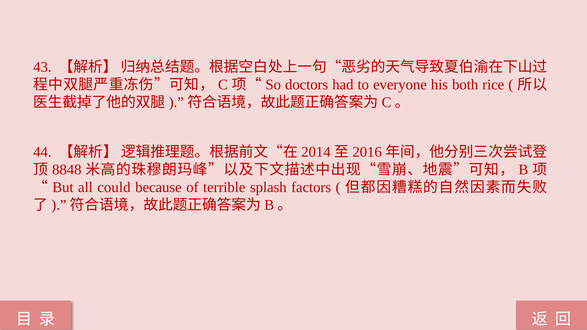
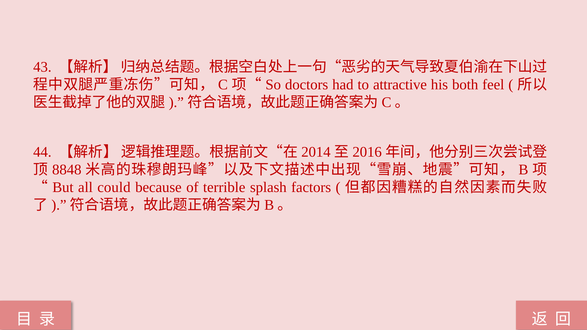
everyone: everyone -> attractive
rice: rice -> feel
